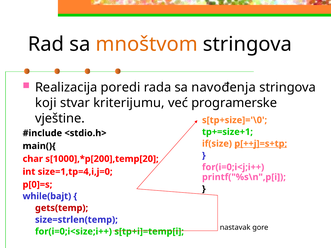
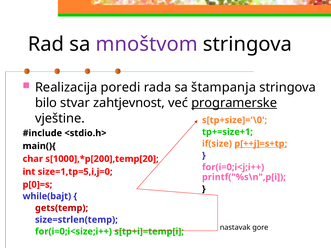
mnoštvom colour: orange -> purple
navođenja: navođenja -> štampanja
koji: koji -> bilo
kriterijumu: kriterijumu -> zahtjevnost
programerske underline: none -> present
size=1,tp=4,i,j=0: size=1,tp=4,i,j=0 -> size=1,tp=5,i,j=0
